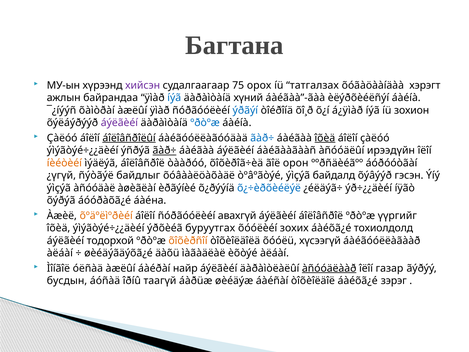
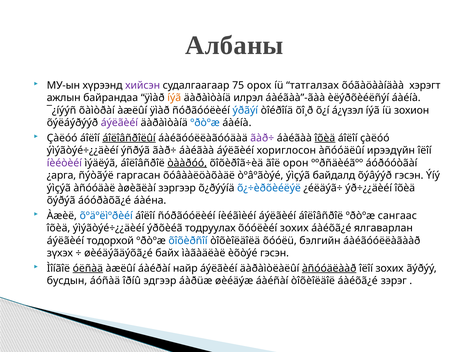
Багтана: Багтана -> Албаны
íýã at (174, 98) colour: blue -> orange
хүний: хүний -> илрэл
á¿ÿìàð: á¿ÿìàð -> á¿үзэл
ãàð÷ at (262, 138) colour: blue -> purple
ãàð÷ at (165, 150) underline: present -> none
áàéãààãààñ: áàéãààãààñ -> хориглосон
íèéòèéí colour: orange -> purple
òààðóó underline: none -> present
¿үгүй: ¿үгүй -> ¿арга
байдлыг: байдлыг -> гаргасан
èðãýíèé: èðãýíèé -> зэргээр
ýð÷¿¿äèéí íÿãò: íÿãò -> îõèä
õºäºëìºðèéí colour: orange -> blue
авахгүй: авахгүй -> íèéãìèéí
үүргийг: үүргийг -> сангаас
буруутгах: буруутгах -> тодруулах
тохиолдолд: тохиолдолд -> ялгаварлан
õîõèðñîí colour: orange -> blue
хүсээгүй: хүсээгүй -> бэлгийн
àëáàí at (60, 253): àëáàí -> зүхэх
äàõü: äàõü -> байх
èõòýé àëáàí: àëáàí -> гэсэн
óëñàä underline: none -> present
îëîí газар: газар -> зохих
таагүй: таагүй -> эдгээр
